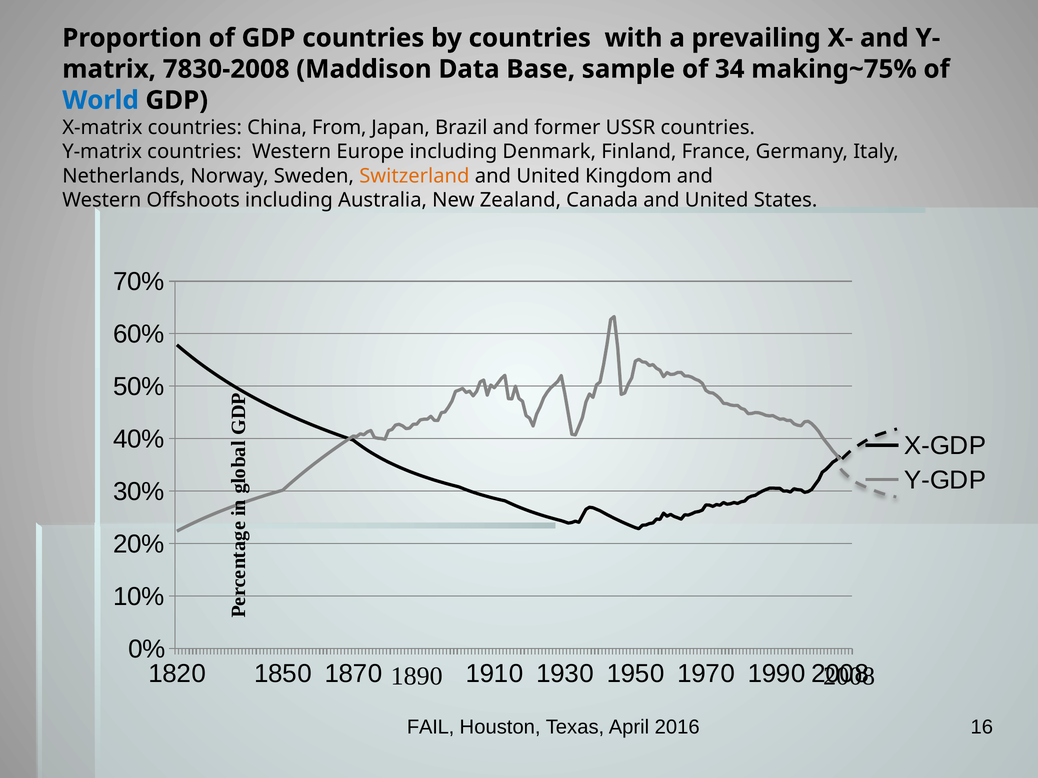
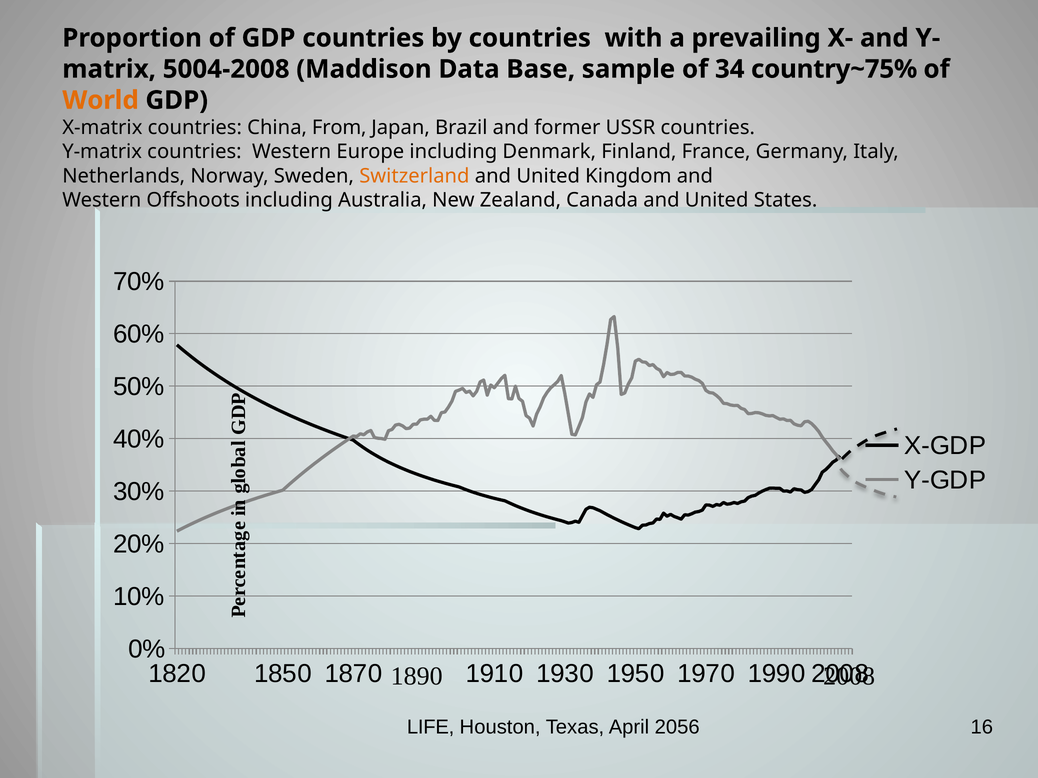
7830-2008: 7830-2008 -> 5004-2008
making~75%: making~75% -> country~75%
World colour: blue -> orange
FAIL: FAIL -> LIFE
2016: 2016 -> 2056
